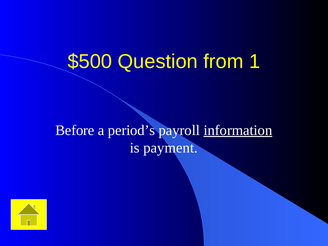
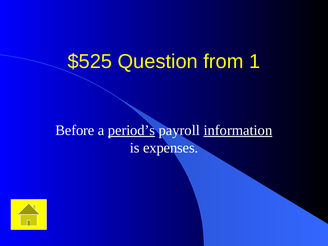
$500: $500 -> $525
period’s underline: none -> present
payment: payment -> expenses
